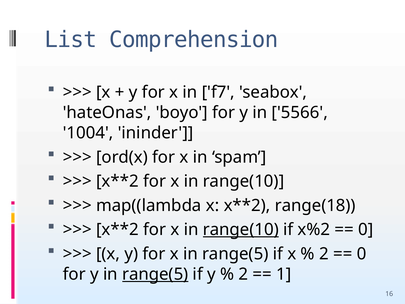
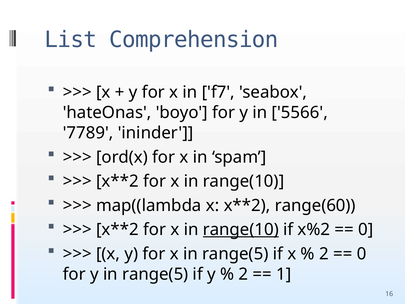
1004: 1004 -> 7789
range(18: range(18 -> range(60
range(5 at (155, 274) underline: present -> none
